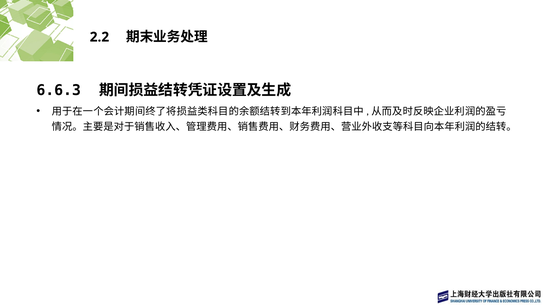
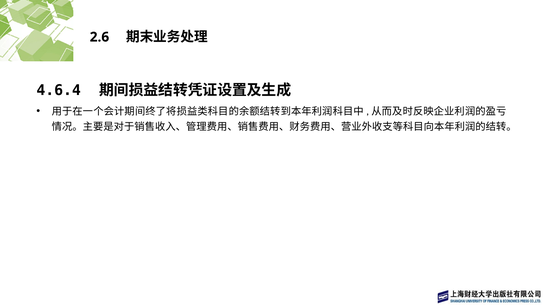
2.2: 2.2 -> 2.6
6.6.3: 6.6.3 -> 4.6.4
